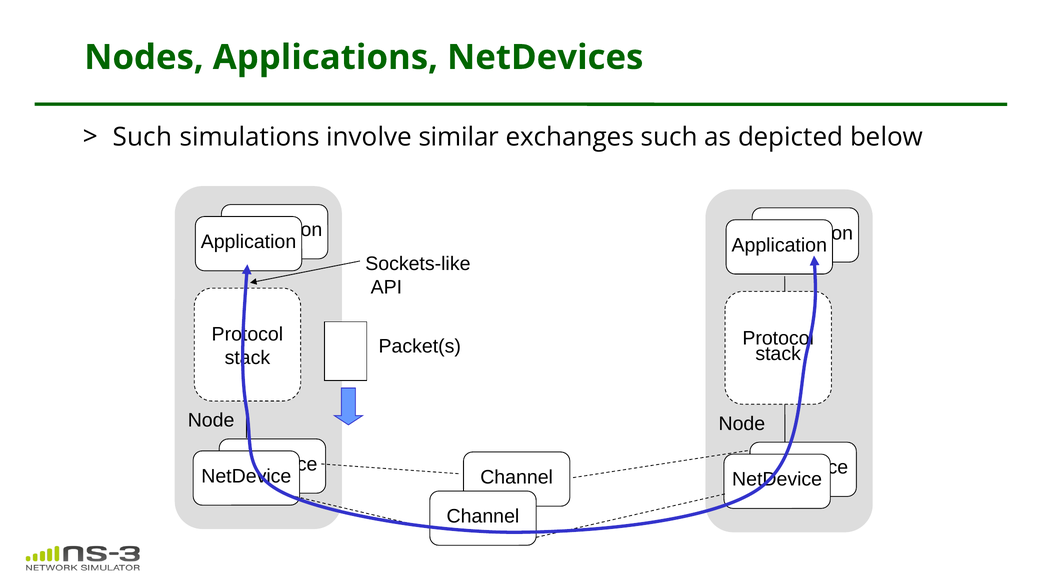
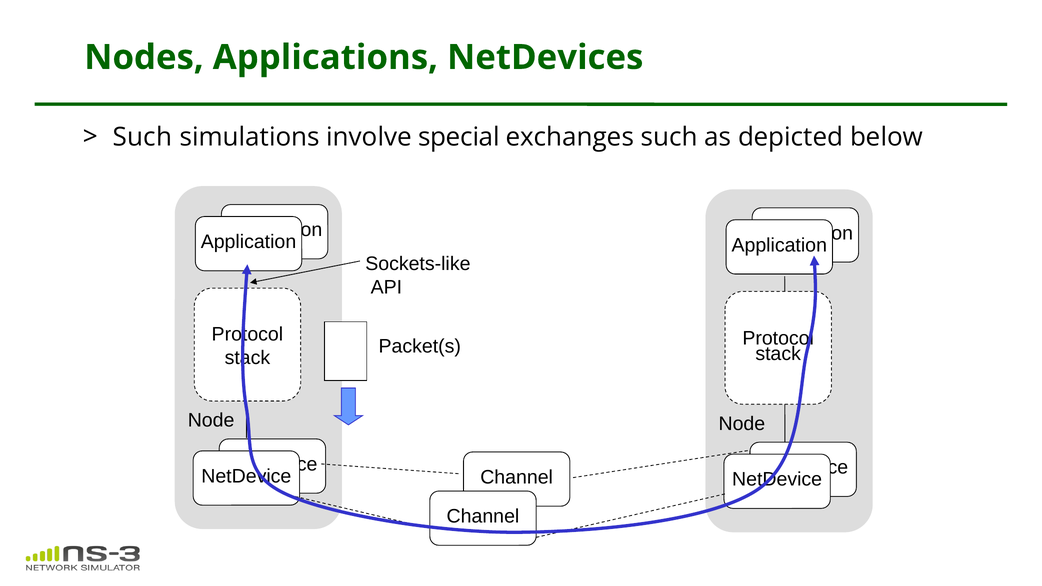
similar: similar -> special
